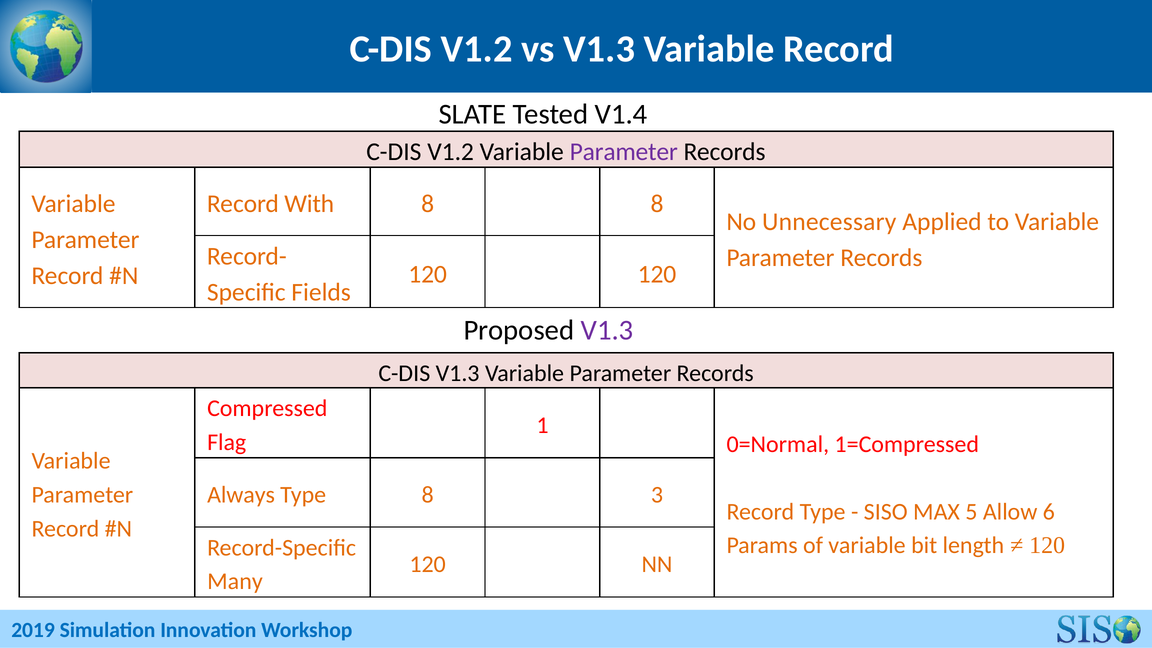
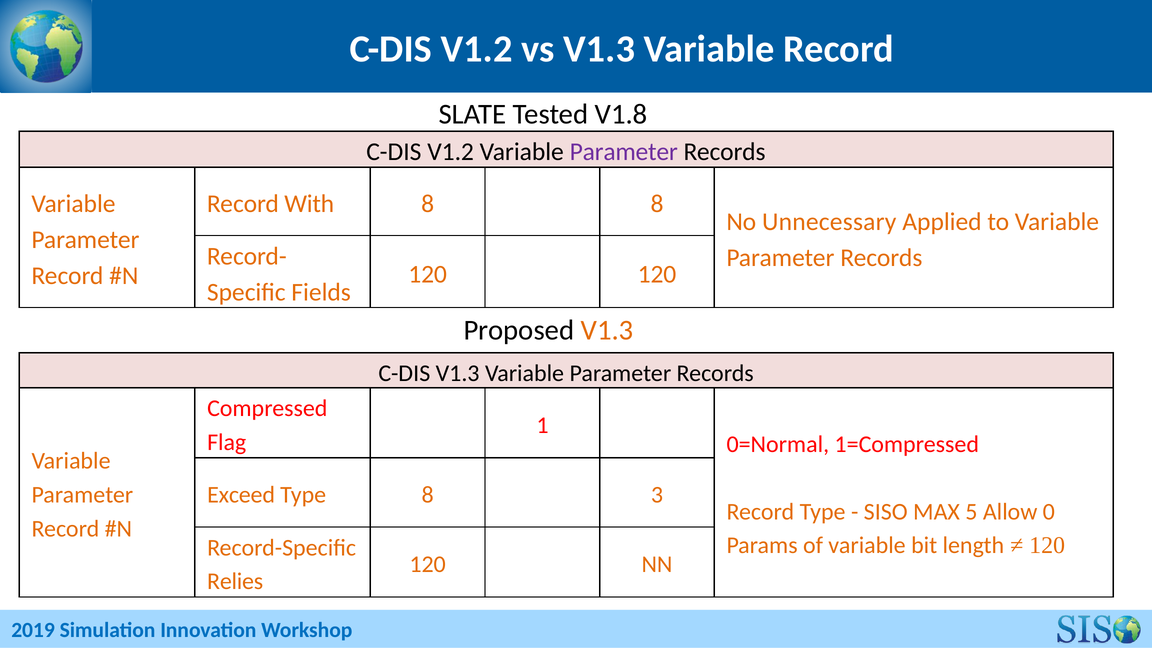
V1.4: V1.4 -> V1.8
V1.3 at (607, 330) colour: purple -> orange
Always: Always -> Exceed
6: 6 -> 0
Many: Many -> Relies
